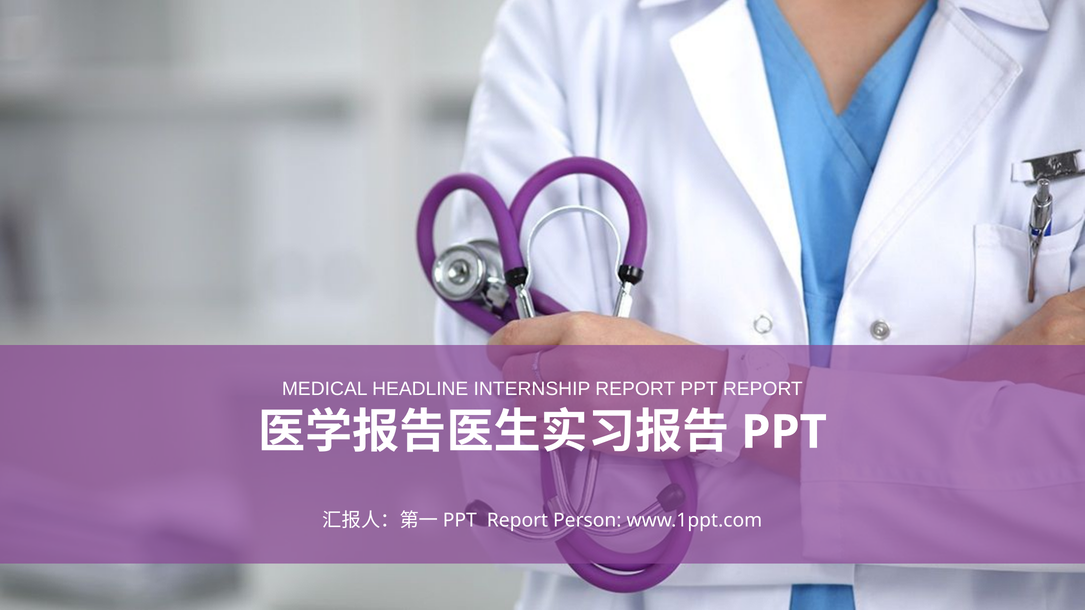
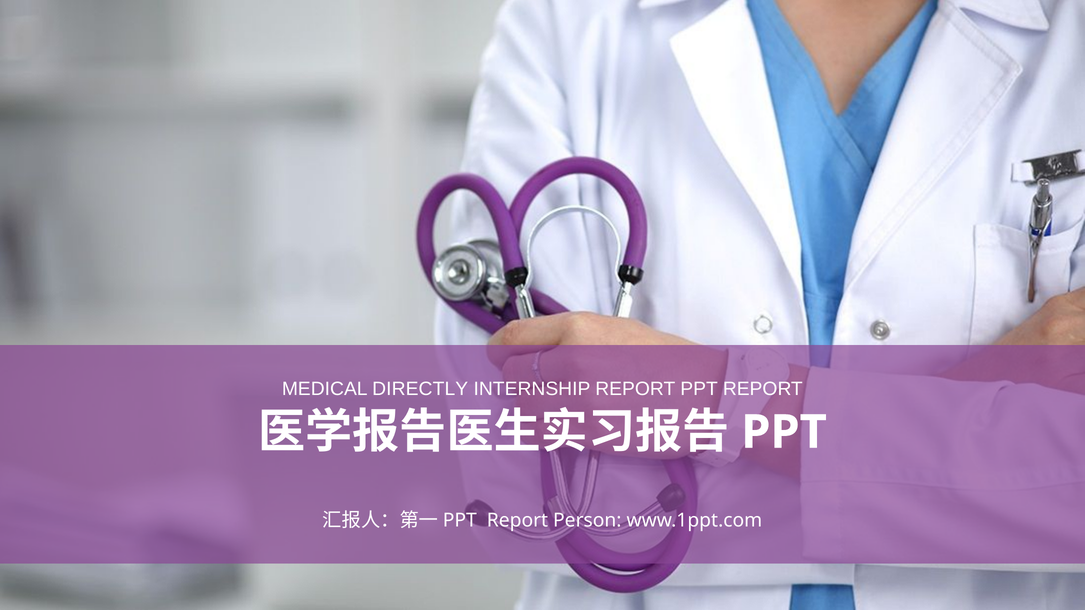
HEADLINE: HEADLINE -> DIRECTLY
